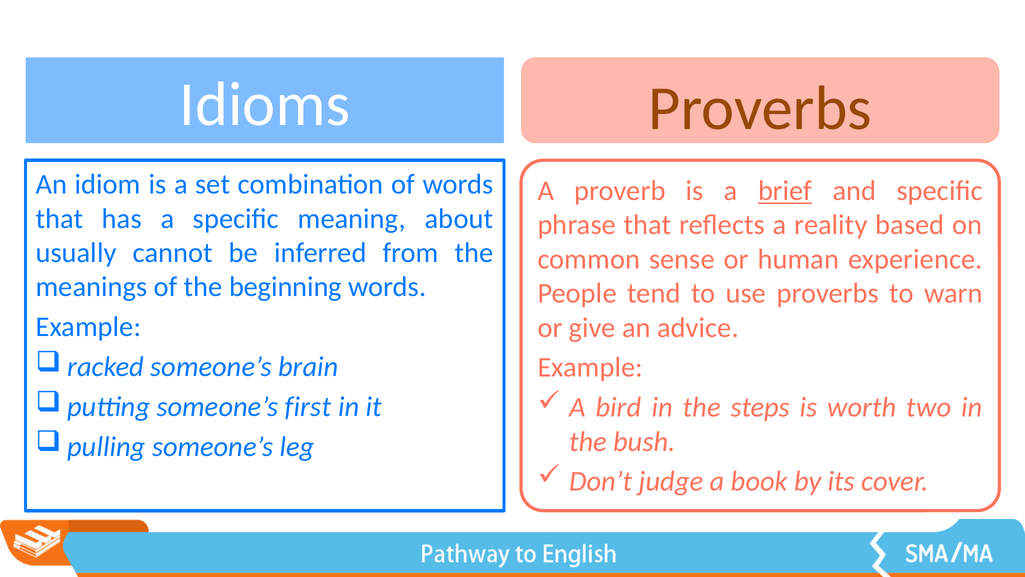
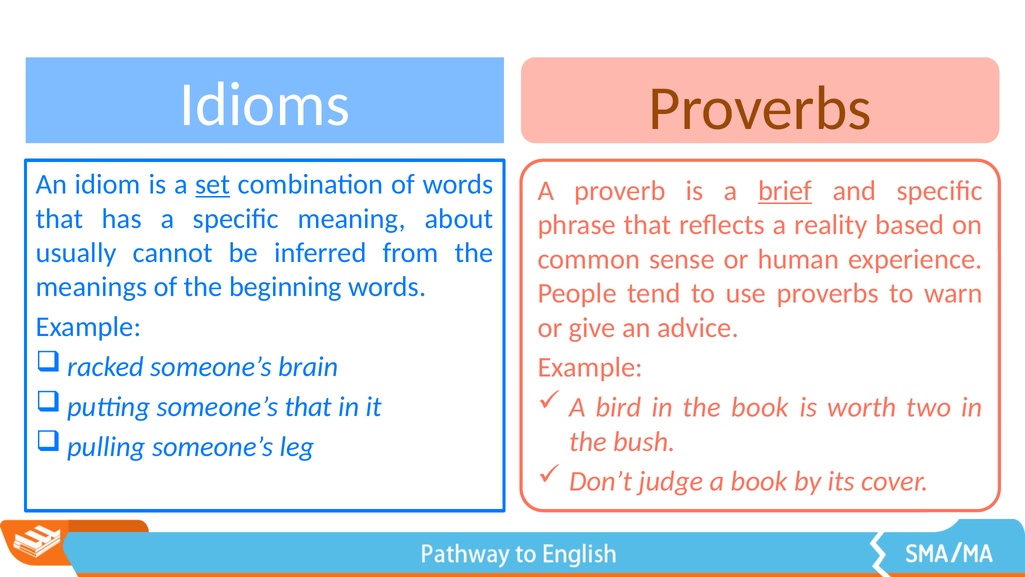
set underline: none -> present
someone’s first: first -> that
the steps: steps -> book
